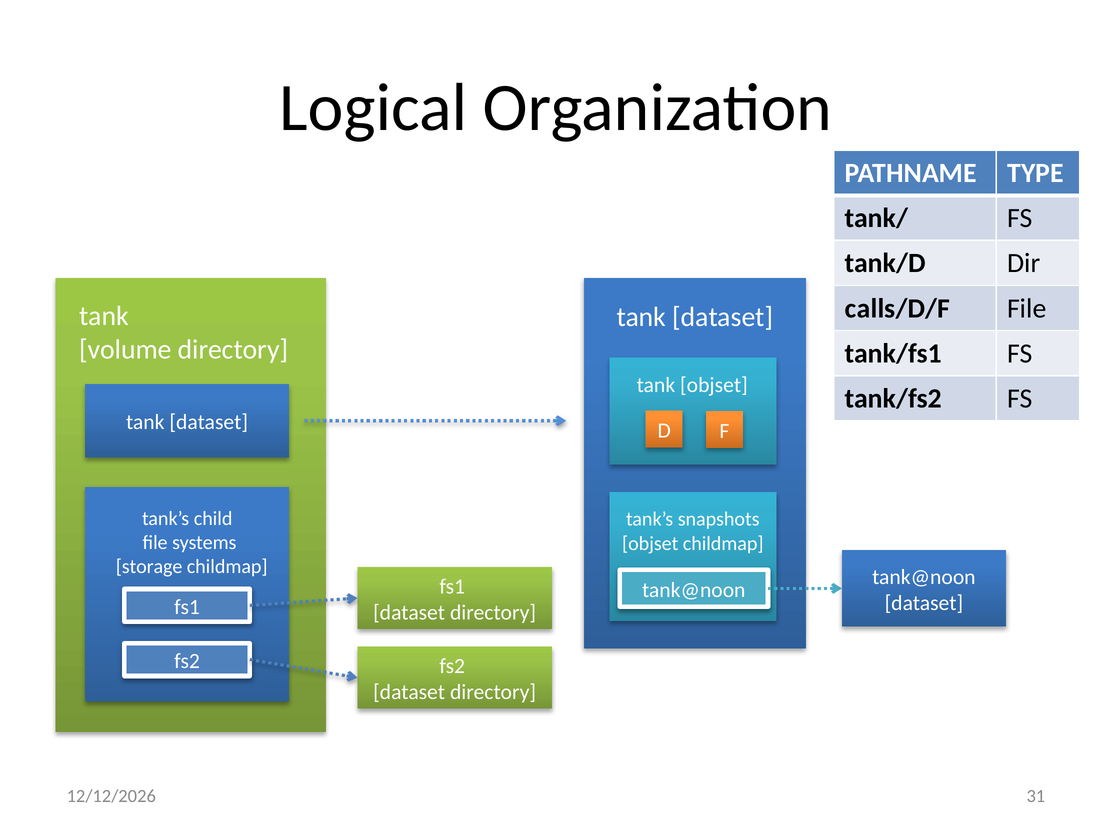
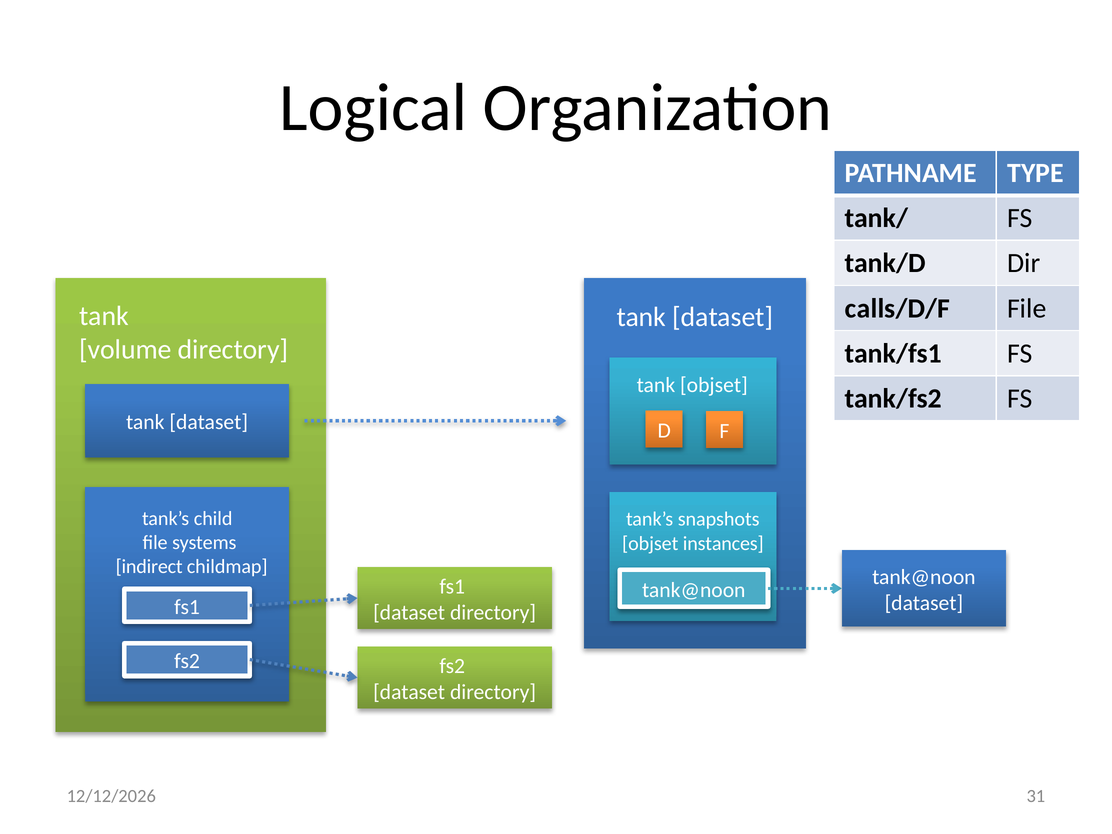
objset childmap: childmap -> instances
storage: storage -> indirect
